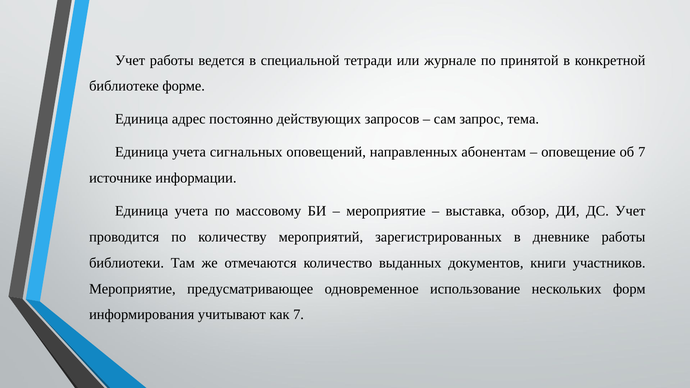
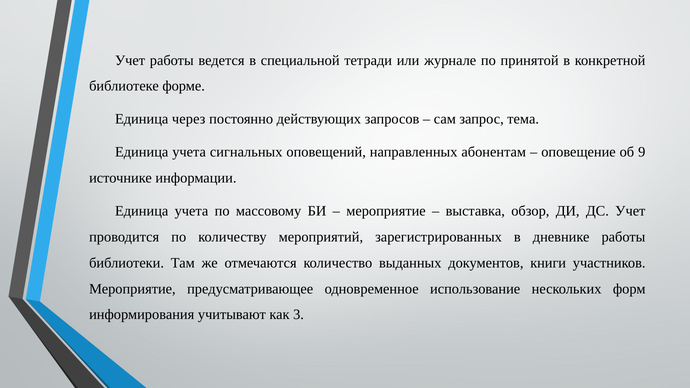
адрес: адрес -> через
об 7: 7 -> 9
как 7: 7 -> 3
